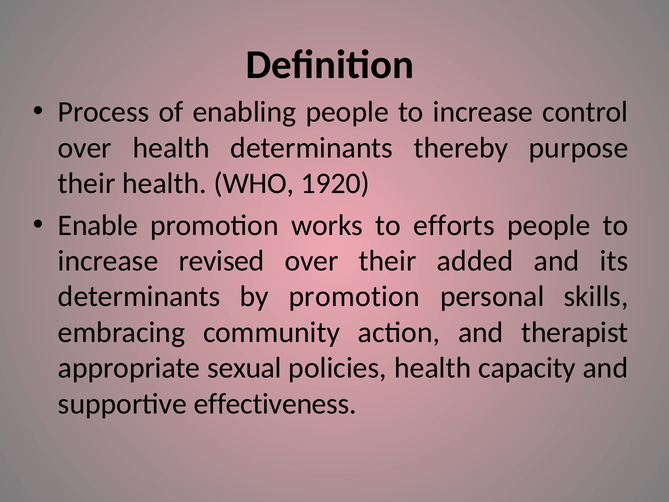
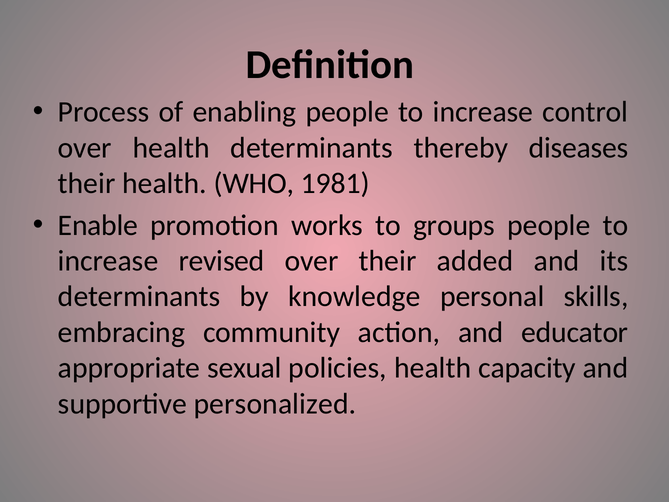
purpose: purpose -> diseases
1920: 1920 -> 1981
efforts: efforts -> groups
by promotion: promotion -> knowledge
therapist: therapist -> educator
effectiveness: effectiveness -> personalized
